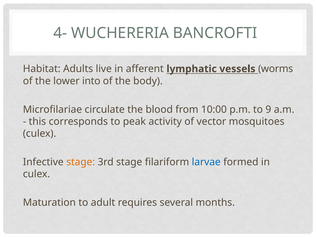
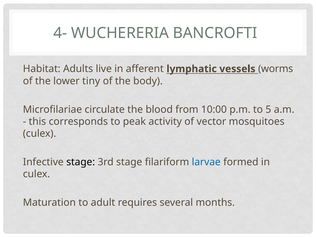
into: into -> tiny
9: 9 -> 5
stage at (81, 162) colour: orange -> black
